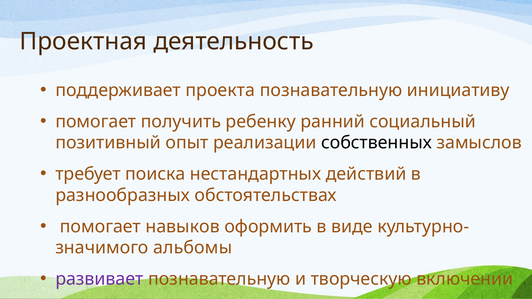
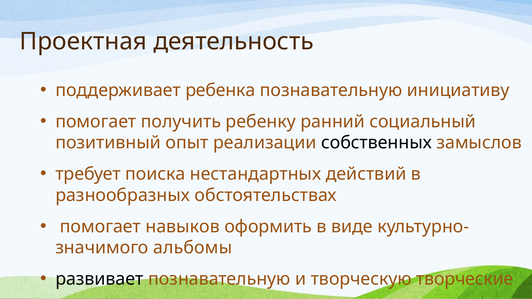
проекта: проекта -> ребенка
развивает colour: purple -> black
включении: включении -> творческие
